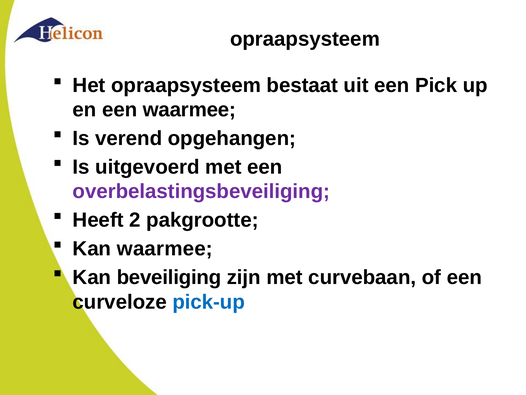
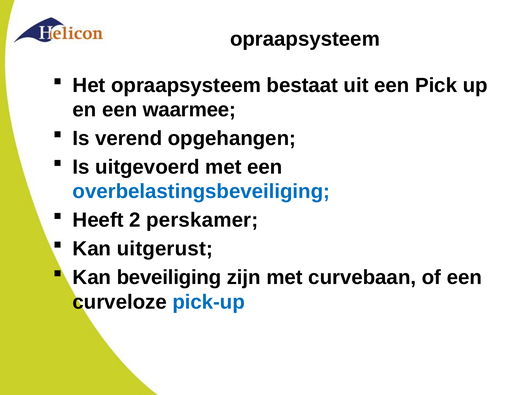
overbelastingsbeveiliging colour: purple -> blue
pakgrootte: pakgrootte -> perskamer
Kan waarmee: waarmee -> uitgerust
